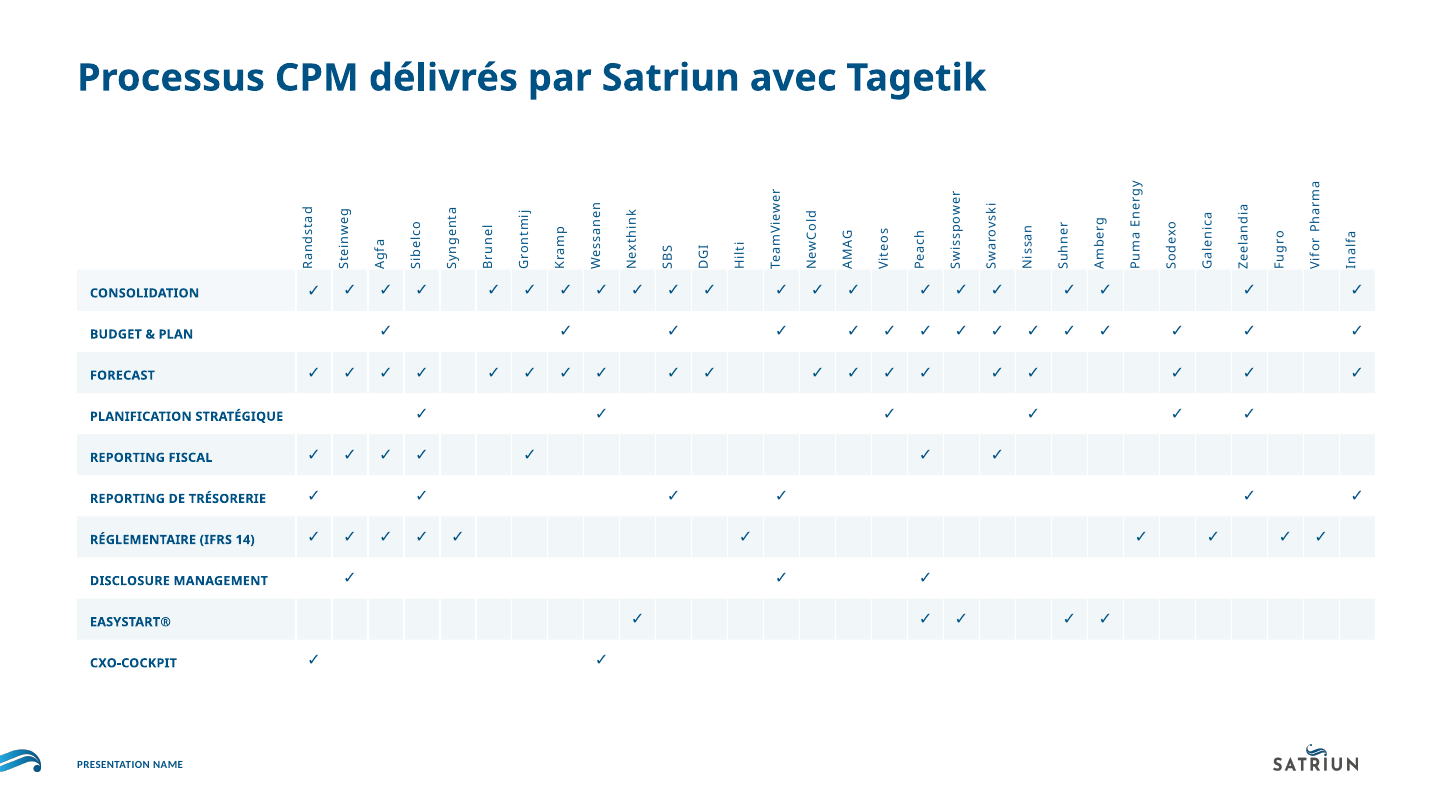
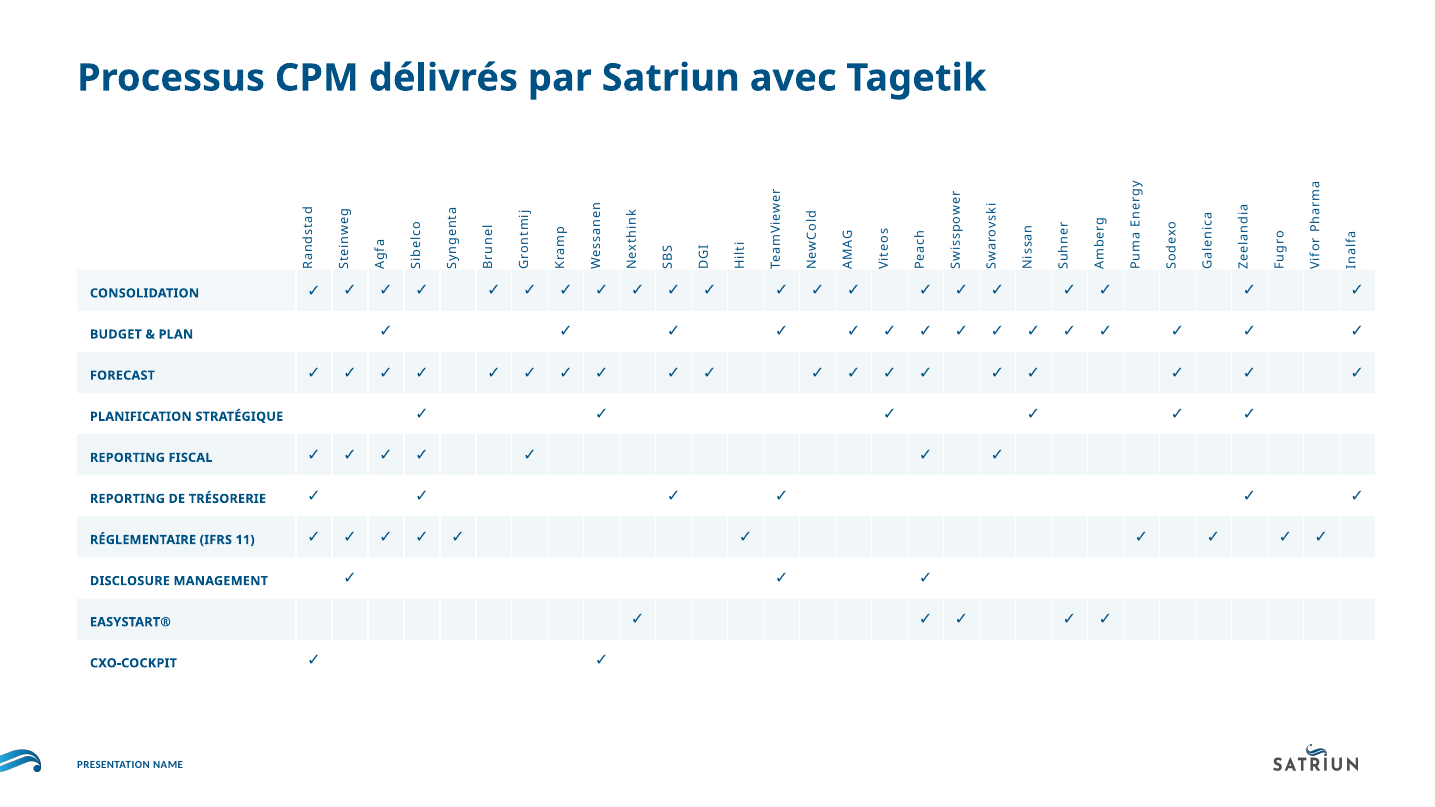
14: 14 -> 11
